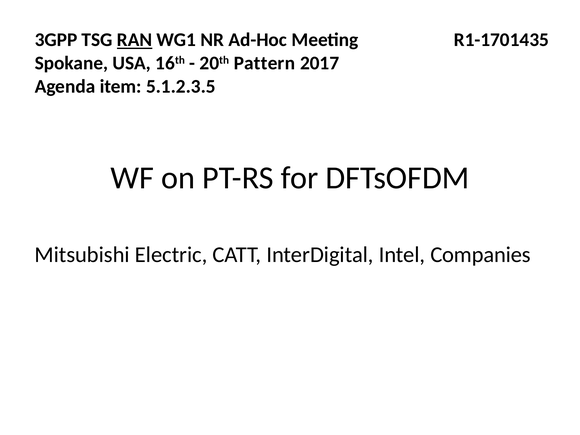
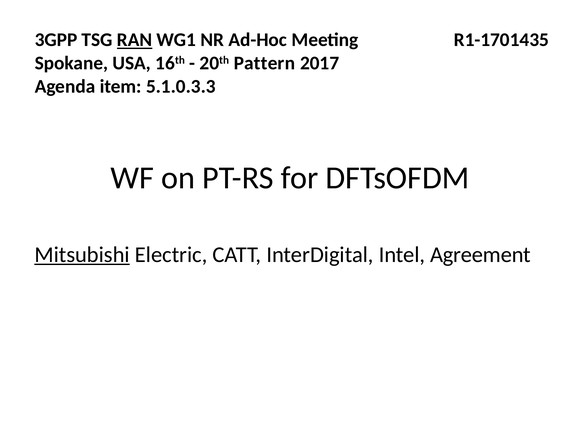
5.1.2.3.5: 5.1.2.3.5 -> 5.1.0.3.3
Mitsubishi underline: none -> present
Companies: Companies -> Agreement
